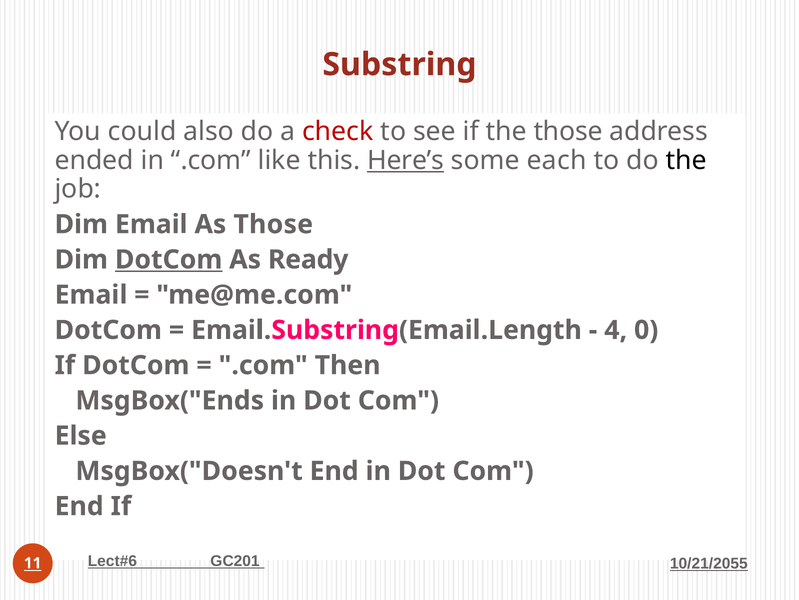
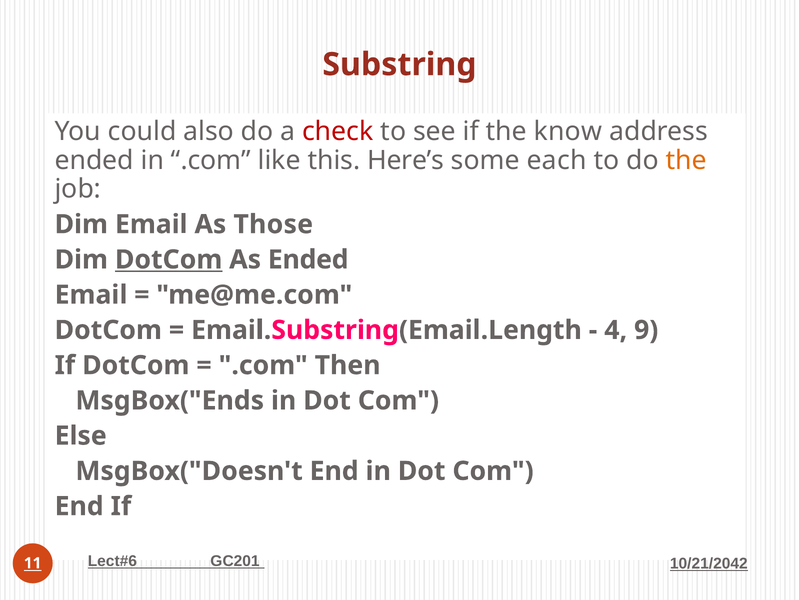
the those: those -> know
Here’s underline: present -> none
the at (686, 160) colour: black -> orange
As Ready: Ready -> Ended
0: 0 -> 9
10/21/2055: 10/21/2055 -> 10/21/2042
